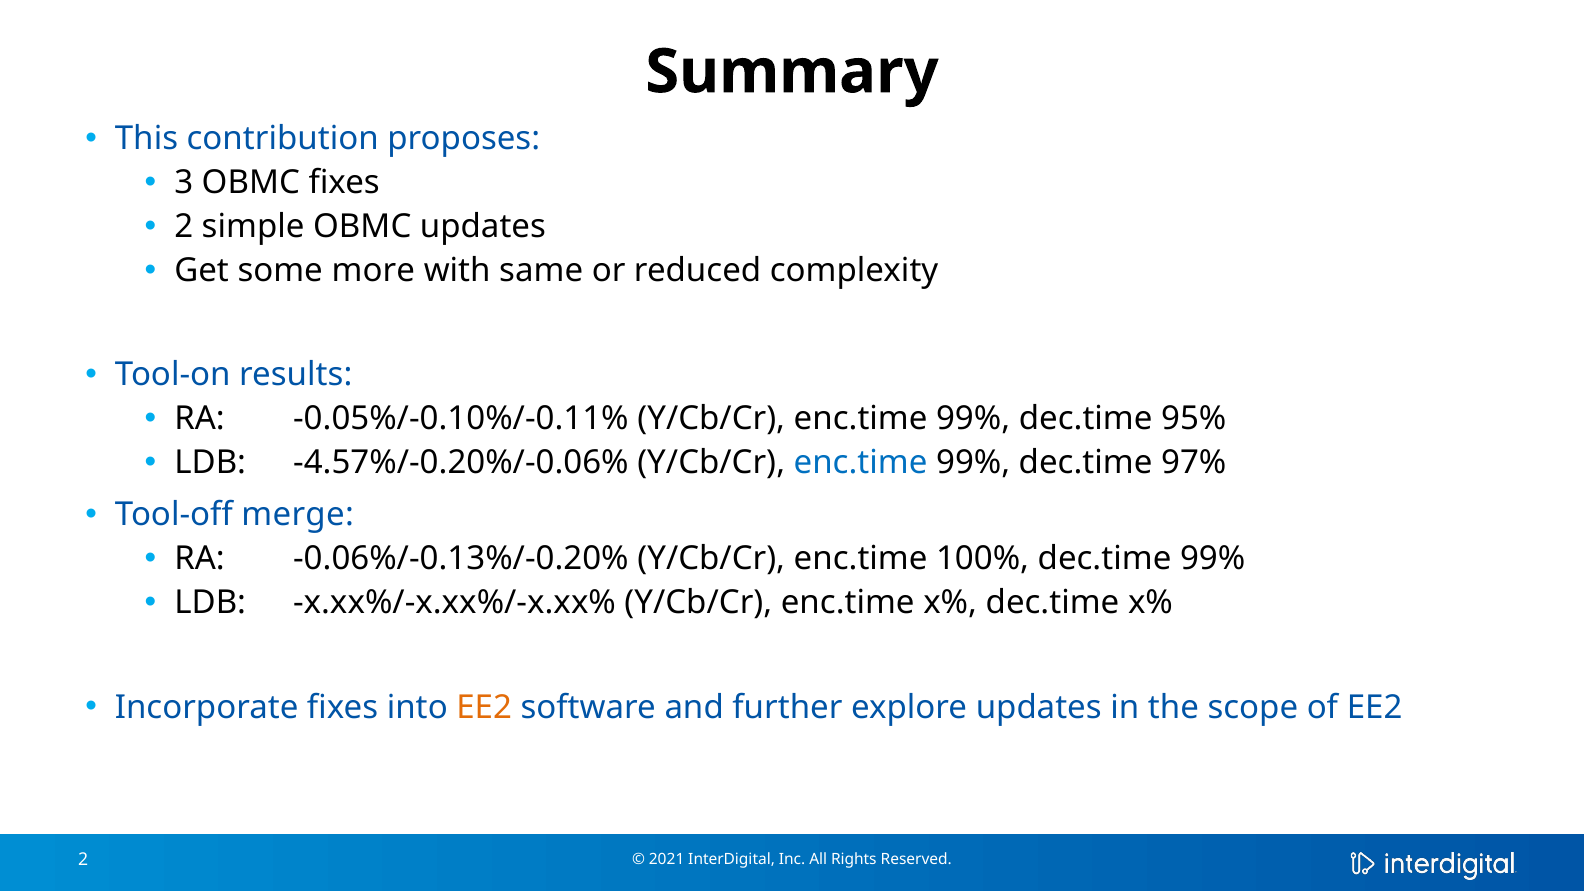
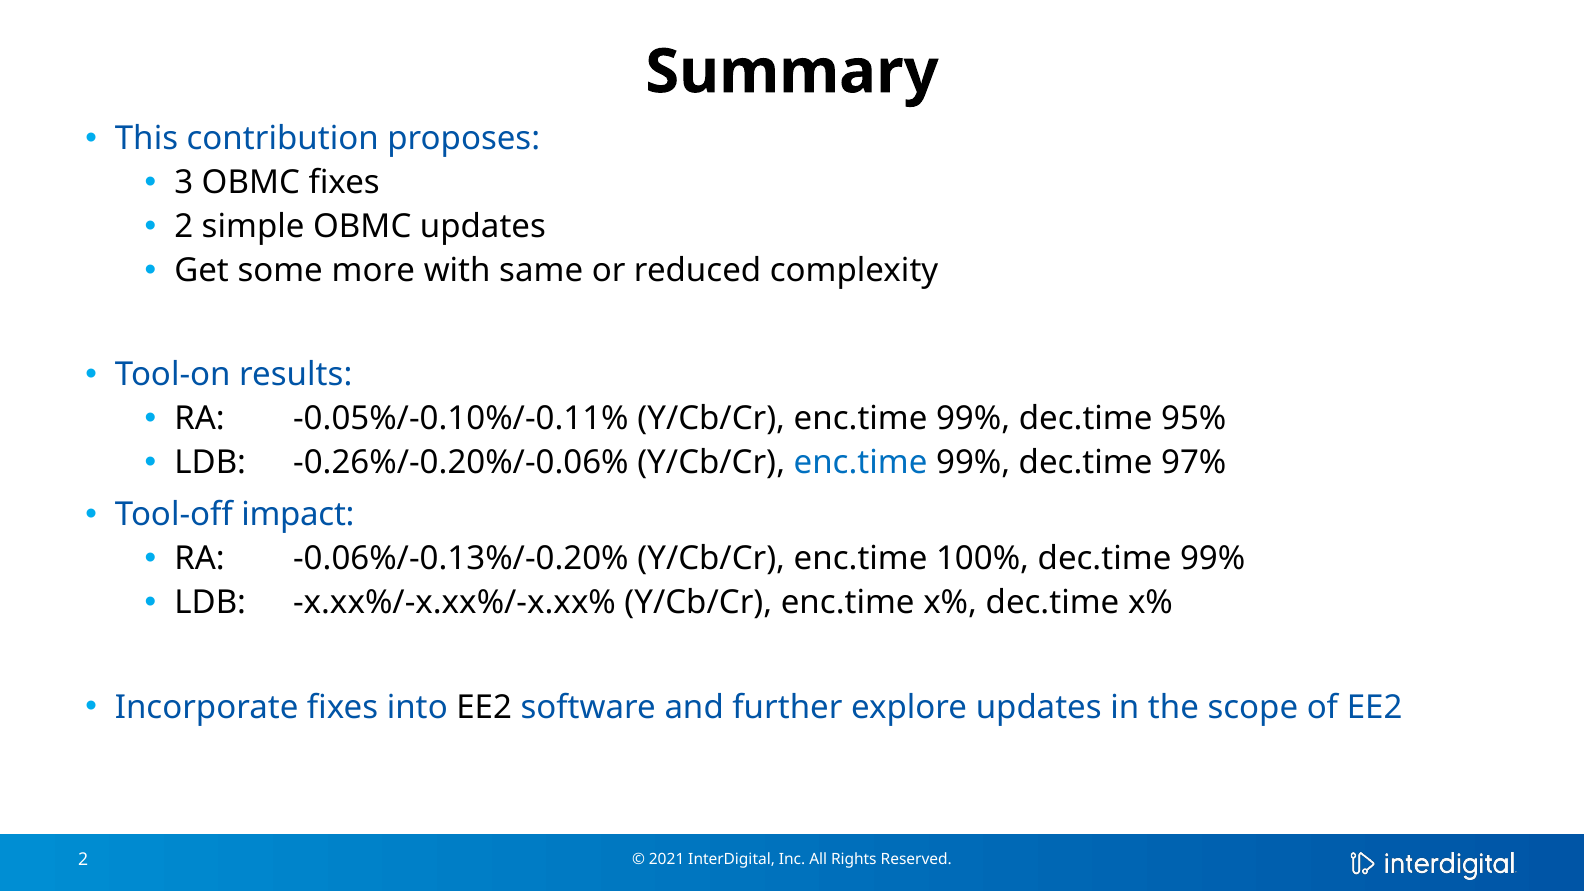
-4.57%/-0.20%/-0.06%: -4.57%/-0.20%/-0.06% -> -0.26%/-0.20%/-0.06%
merge: merge -> impact
EE2 at (484, 707) colour: orange -> black
